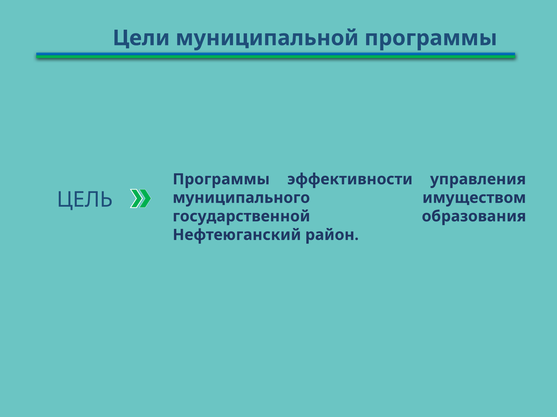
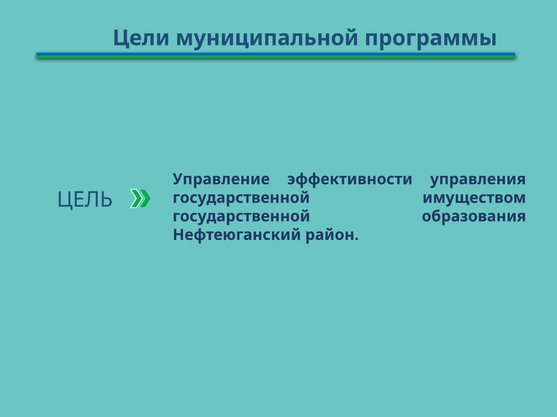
Программы at (221, 180): Программы -> Управление
муниципального at (241, 198): муниципального -> государственной
